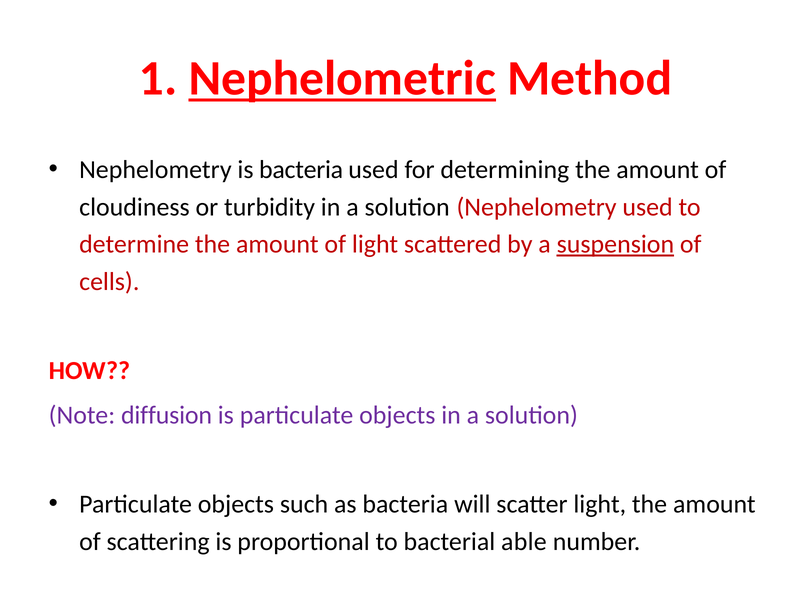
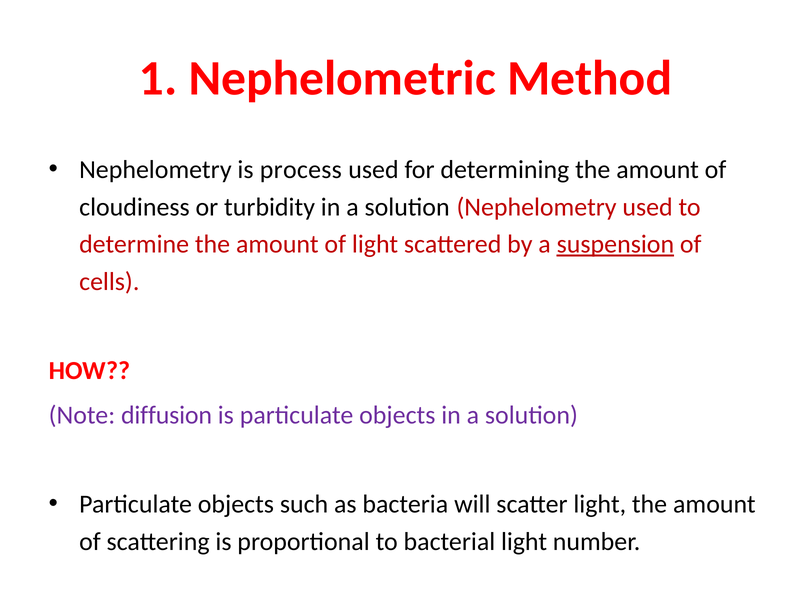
Nephelometric underline: present -> none
is bacteria: bacteria -> process
bacterial able: able -> light
